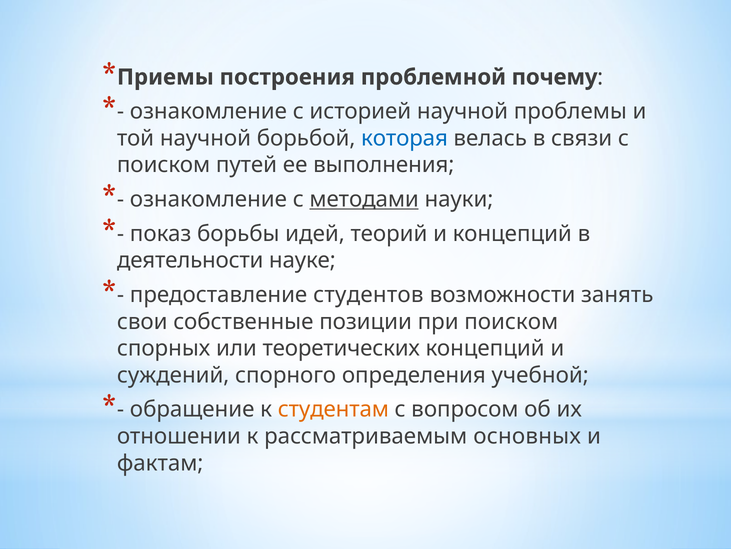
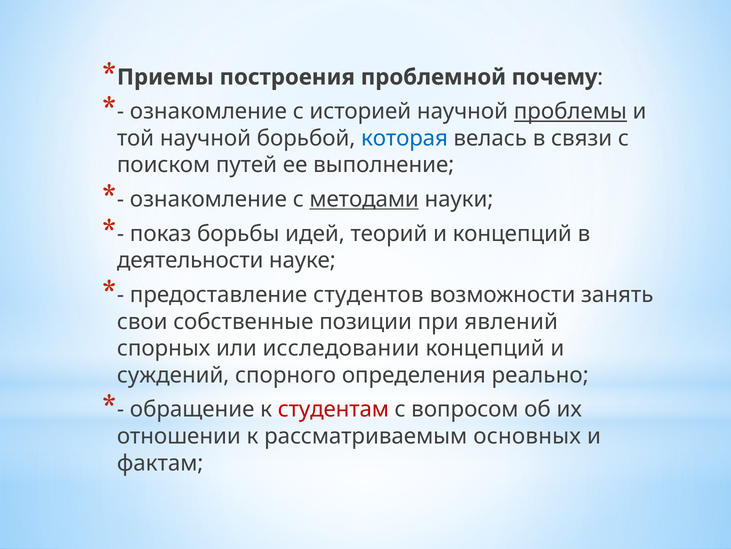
проблемы underline: none -> present
выполнения: выполнения -> выполнение
при поиском: поиском -> явлений
теоретических: теоретических -> исследовании
учебной: учебной -> реально
студентам colour: orange -> red
